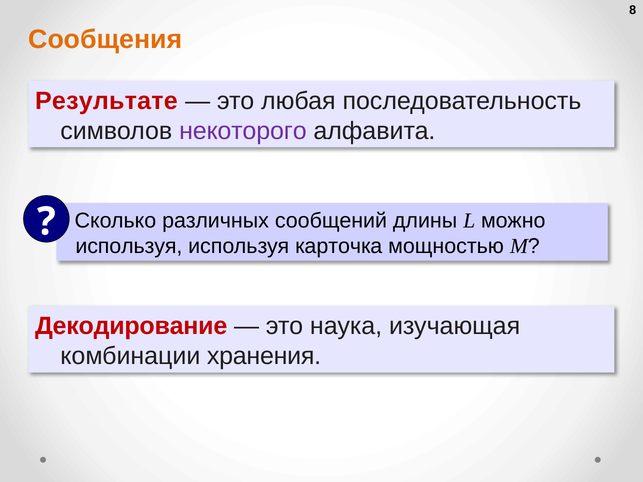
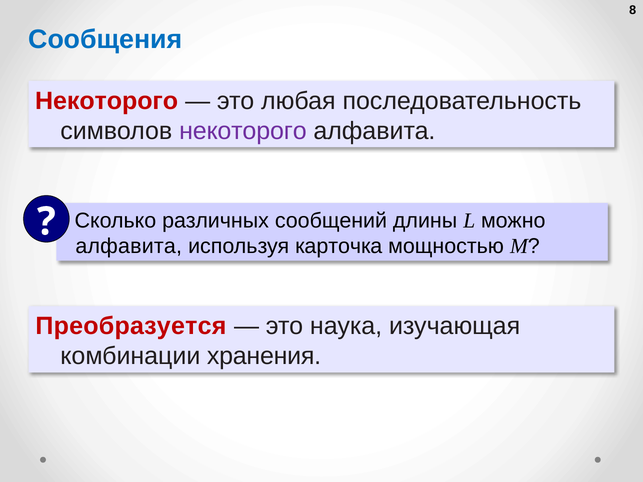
Сообщения colour: orange -> blue
Результате at (106, 101): Результате -> Некоторого
используя at (129, 246): используя -> алфавита
Декодирование: Декодирование -> Преобразуется
